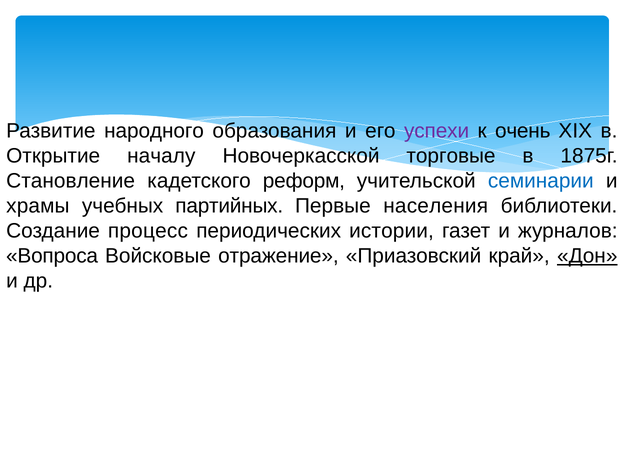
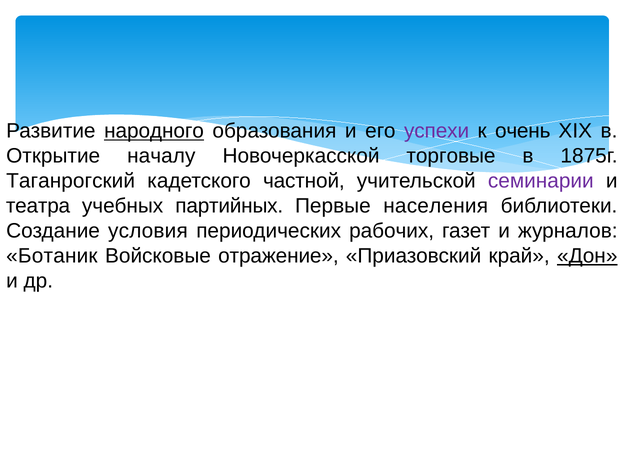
народного underline: none -> present
Становление: Становление -> Таганрогский
реформ: реформ -> частной
семинарии colour: blue -> purple
храмы: храмы -> театра
процесс: процесс -> условия
истории: истории -> рабочих
Вопроса: Вопроса -> Ботаник
